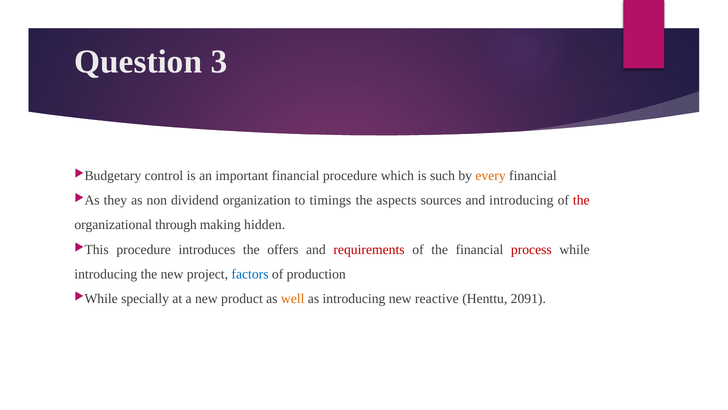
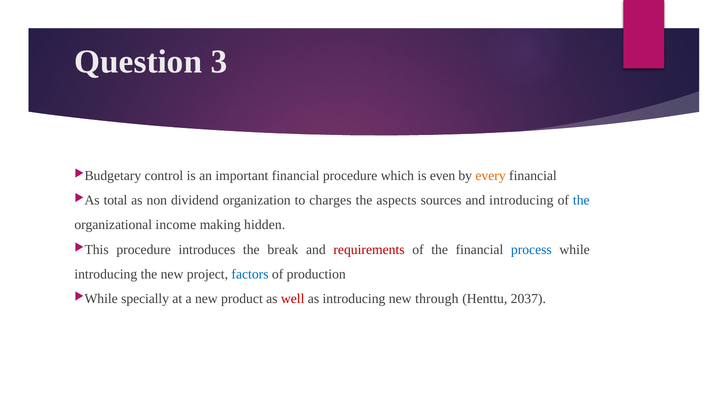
such: such -> even
they: they -> total
timings: timings -> charges
the at (581, 200) colour: red -> blue
through: through -> income
offers: offers -> break
process colour: red -> blue
well colour: orange -> red
reactive: reactive -> through
2091: 2091 -> 2037
